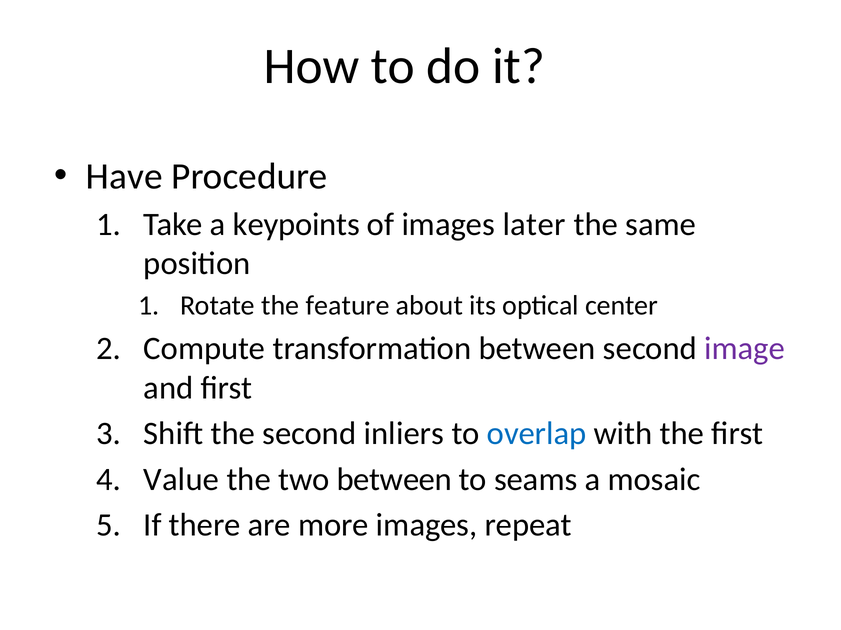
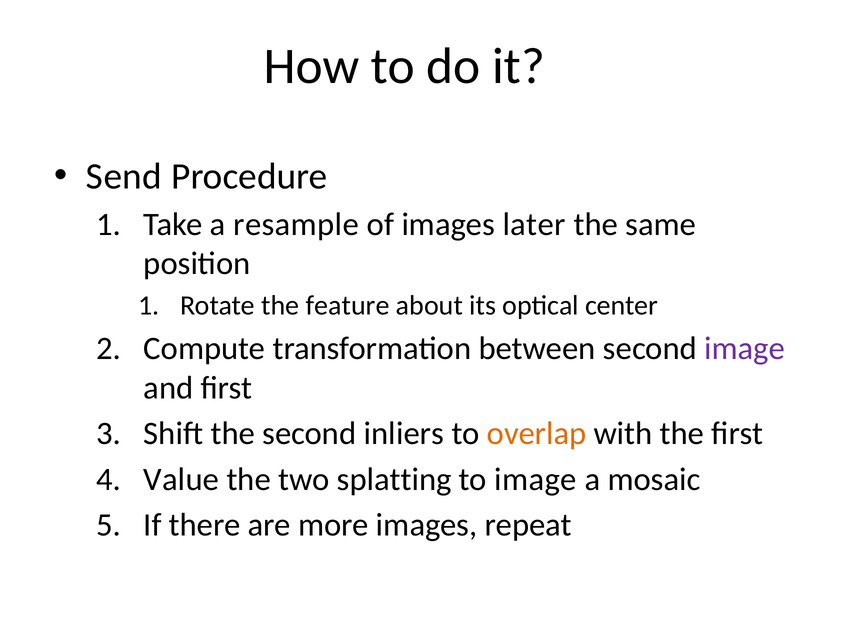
Have: Have -> Send
keypoints: keypoints -> resample
overlap colour: blue -> orange
two between: between -> splatting
to seams: seams -> image
